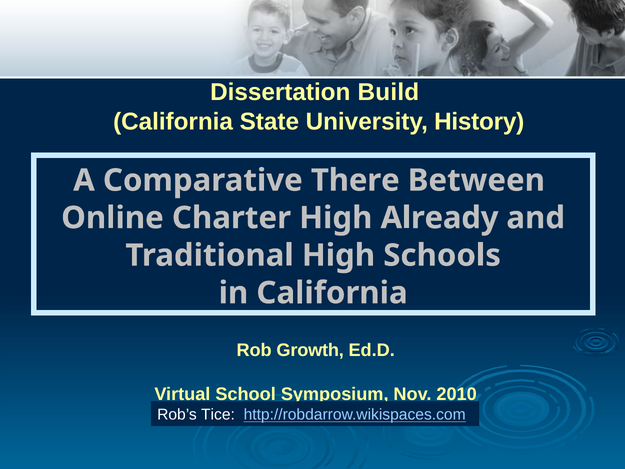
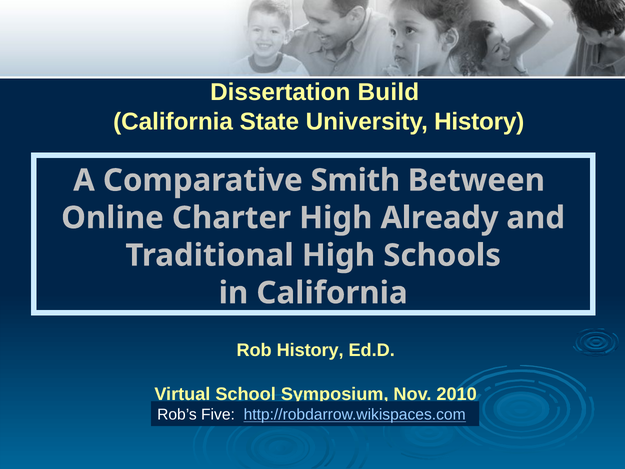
There: There -> Smith
Rob Growth: Growth -> History
Tice: Tice -> Five
